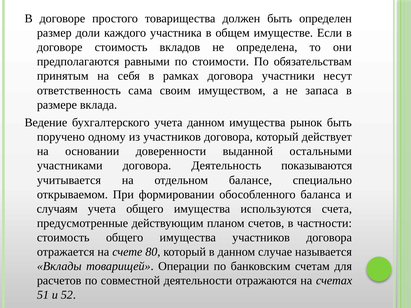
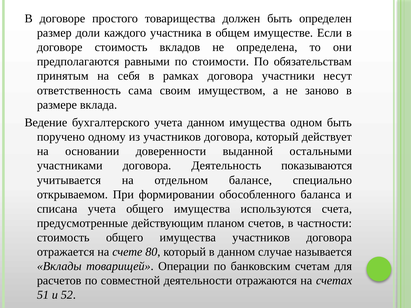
запаса: запаса -> заново
рынок: рынок -> одном
случаям: случаям -> списана
